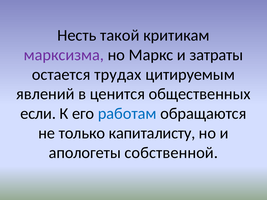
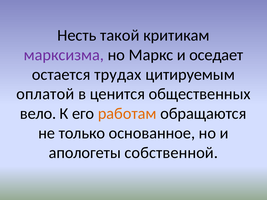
затраты: затраты -> оседает
явлений: явлений -> оплатой
если: если -> вело
работам colour: blue -> orange
капиталисту: капиталисту -> основанное
